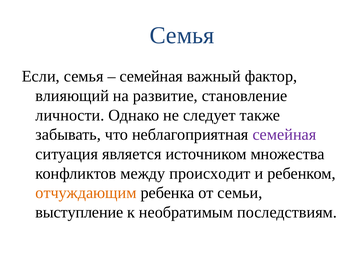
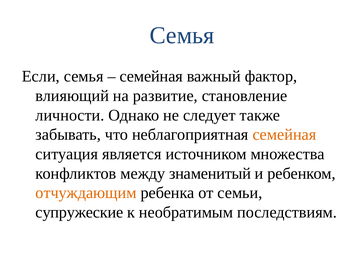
семейная at (284, 135) colour: purple -> orange
происходит: происходит -> знаменитый
выступление: выступление -> супружеские
